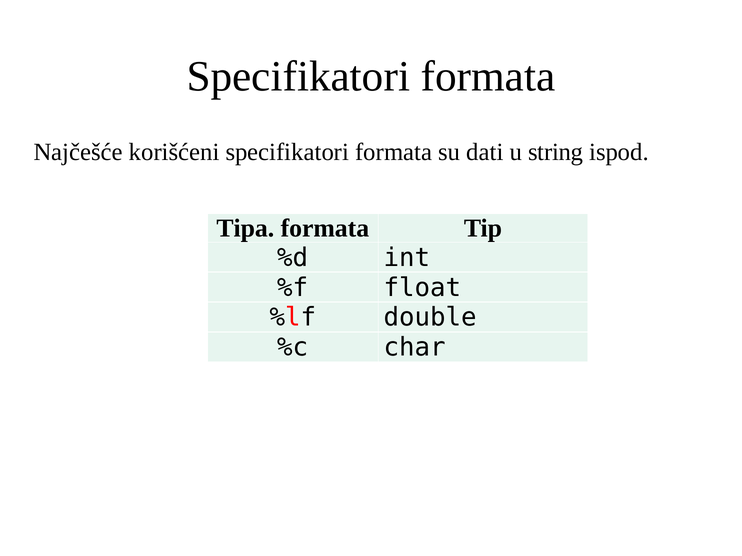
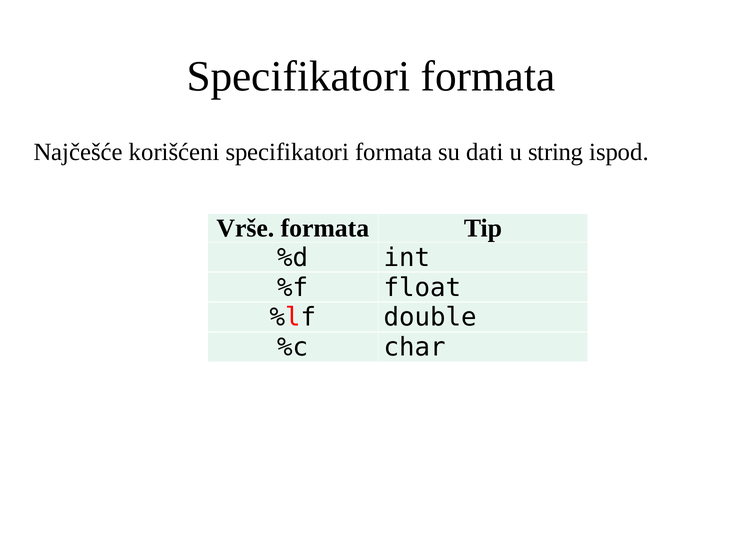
Tipa: Tipa -> Vrše
